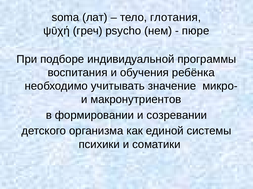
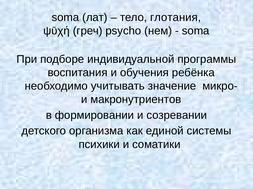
пюре at (196, 31): пюре -> soma
